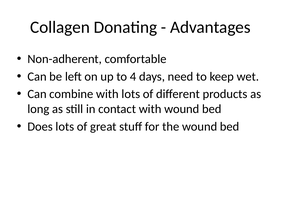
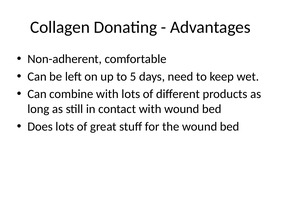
4: 4 -> 5
